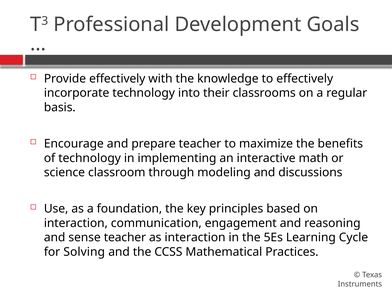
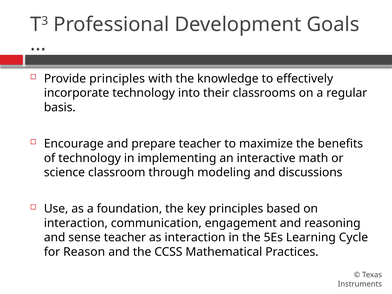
Provide effectively: effectively -> principles
Solving: Solving -> Reason
